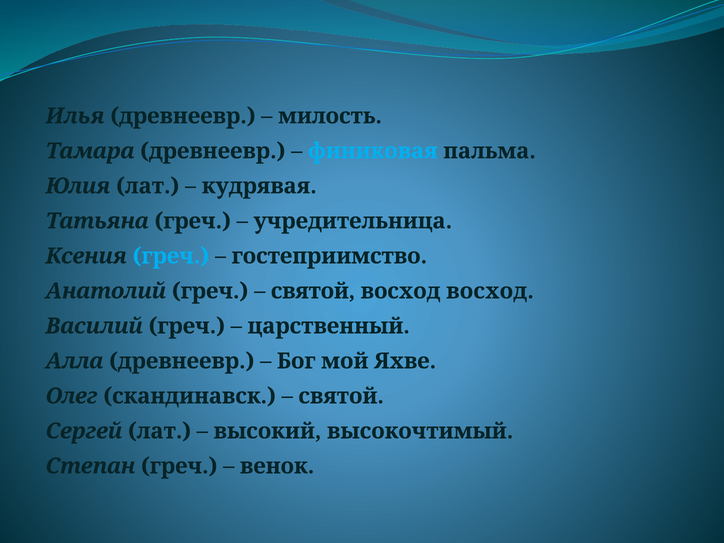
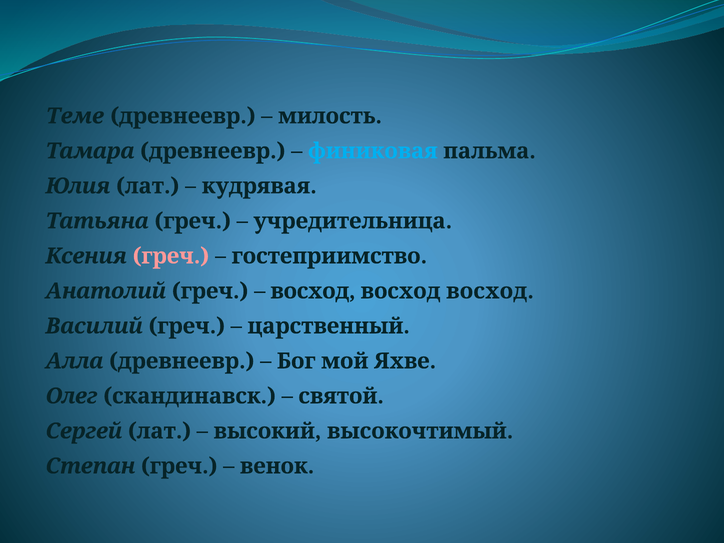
Илья: Илья -> Теме
греч at (171, 256) colour: light blue -> pink
святой at (313, 291): святой -> восход
